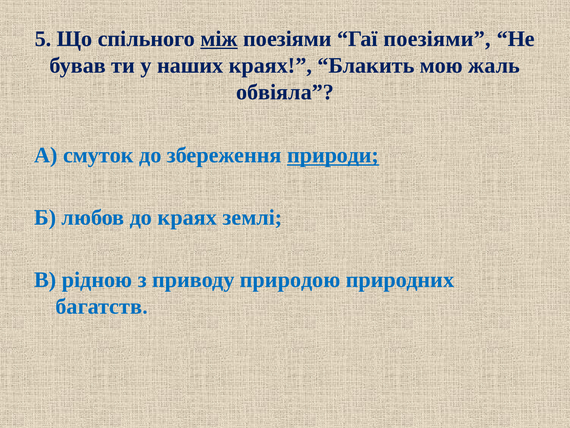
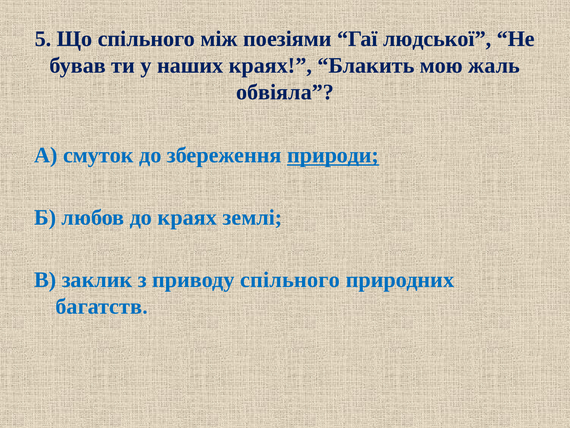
між underline: present -> none
Гаї поезіями: поезіями -> людської
рідною: рідною -> заклик
приводу природою: природою -> спільного
